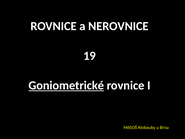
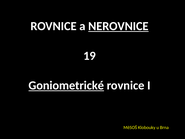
NEROVNICE underline: none -> present
